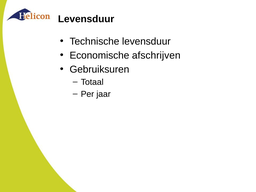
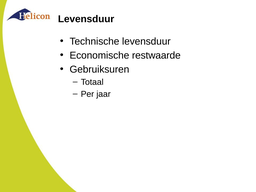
afschrijven: afschrijven -> restwaarde
